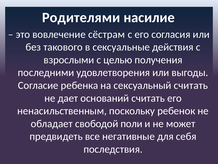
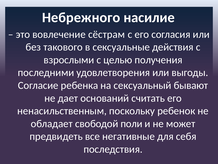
Родителями: Родителями -> Небрежного
сексуальный считать: считать -> бывают
